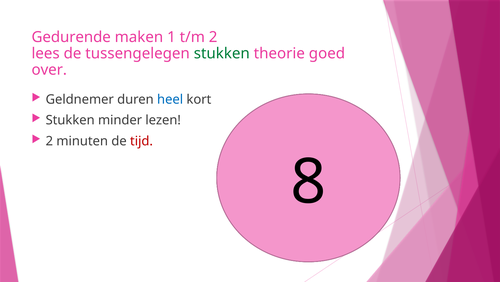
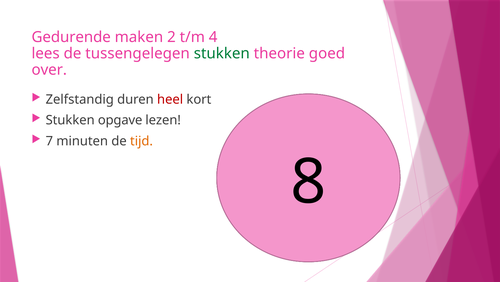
1: 1 -> 2
t/m 2: 2 -> 4
Geldnemer: Geldnemer -> Zelfstandig
heel colour: blue -> red
minder: minder -> opgave
2 at (49, 141): 2 -> 7
tijd colour: red -> orange
